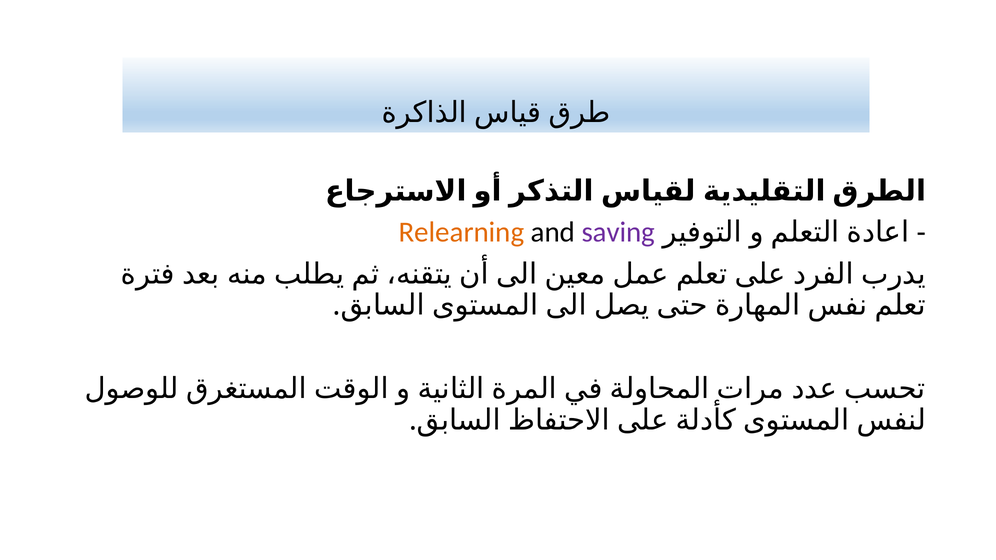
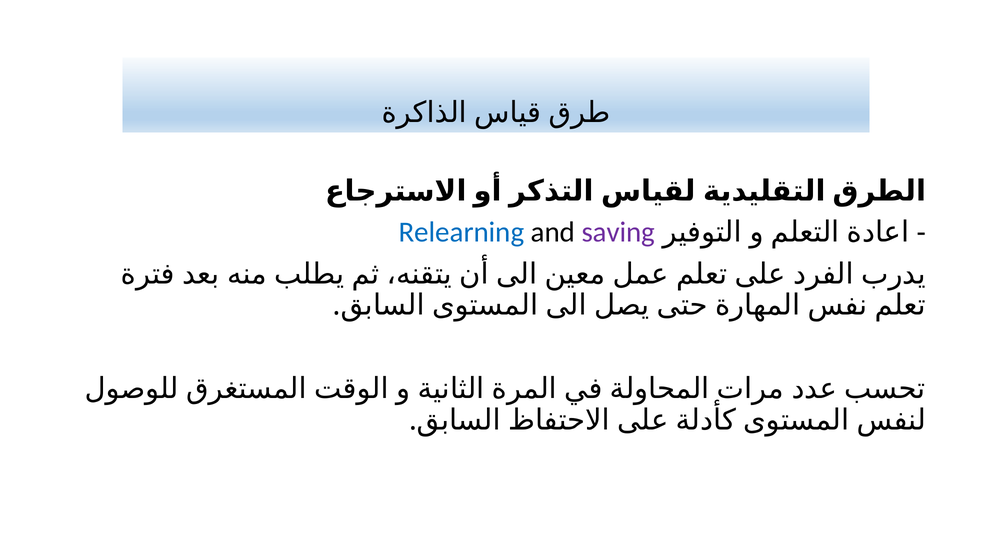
Relearning colour: orange -> blue
